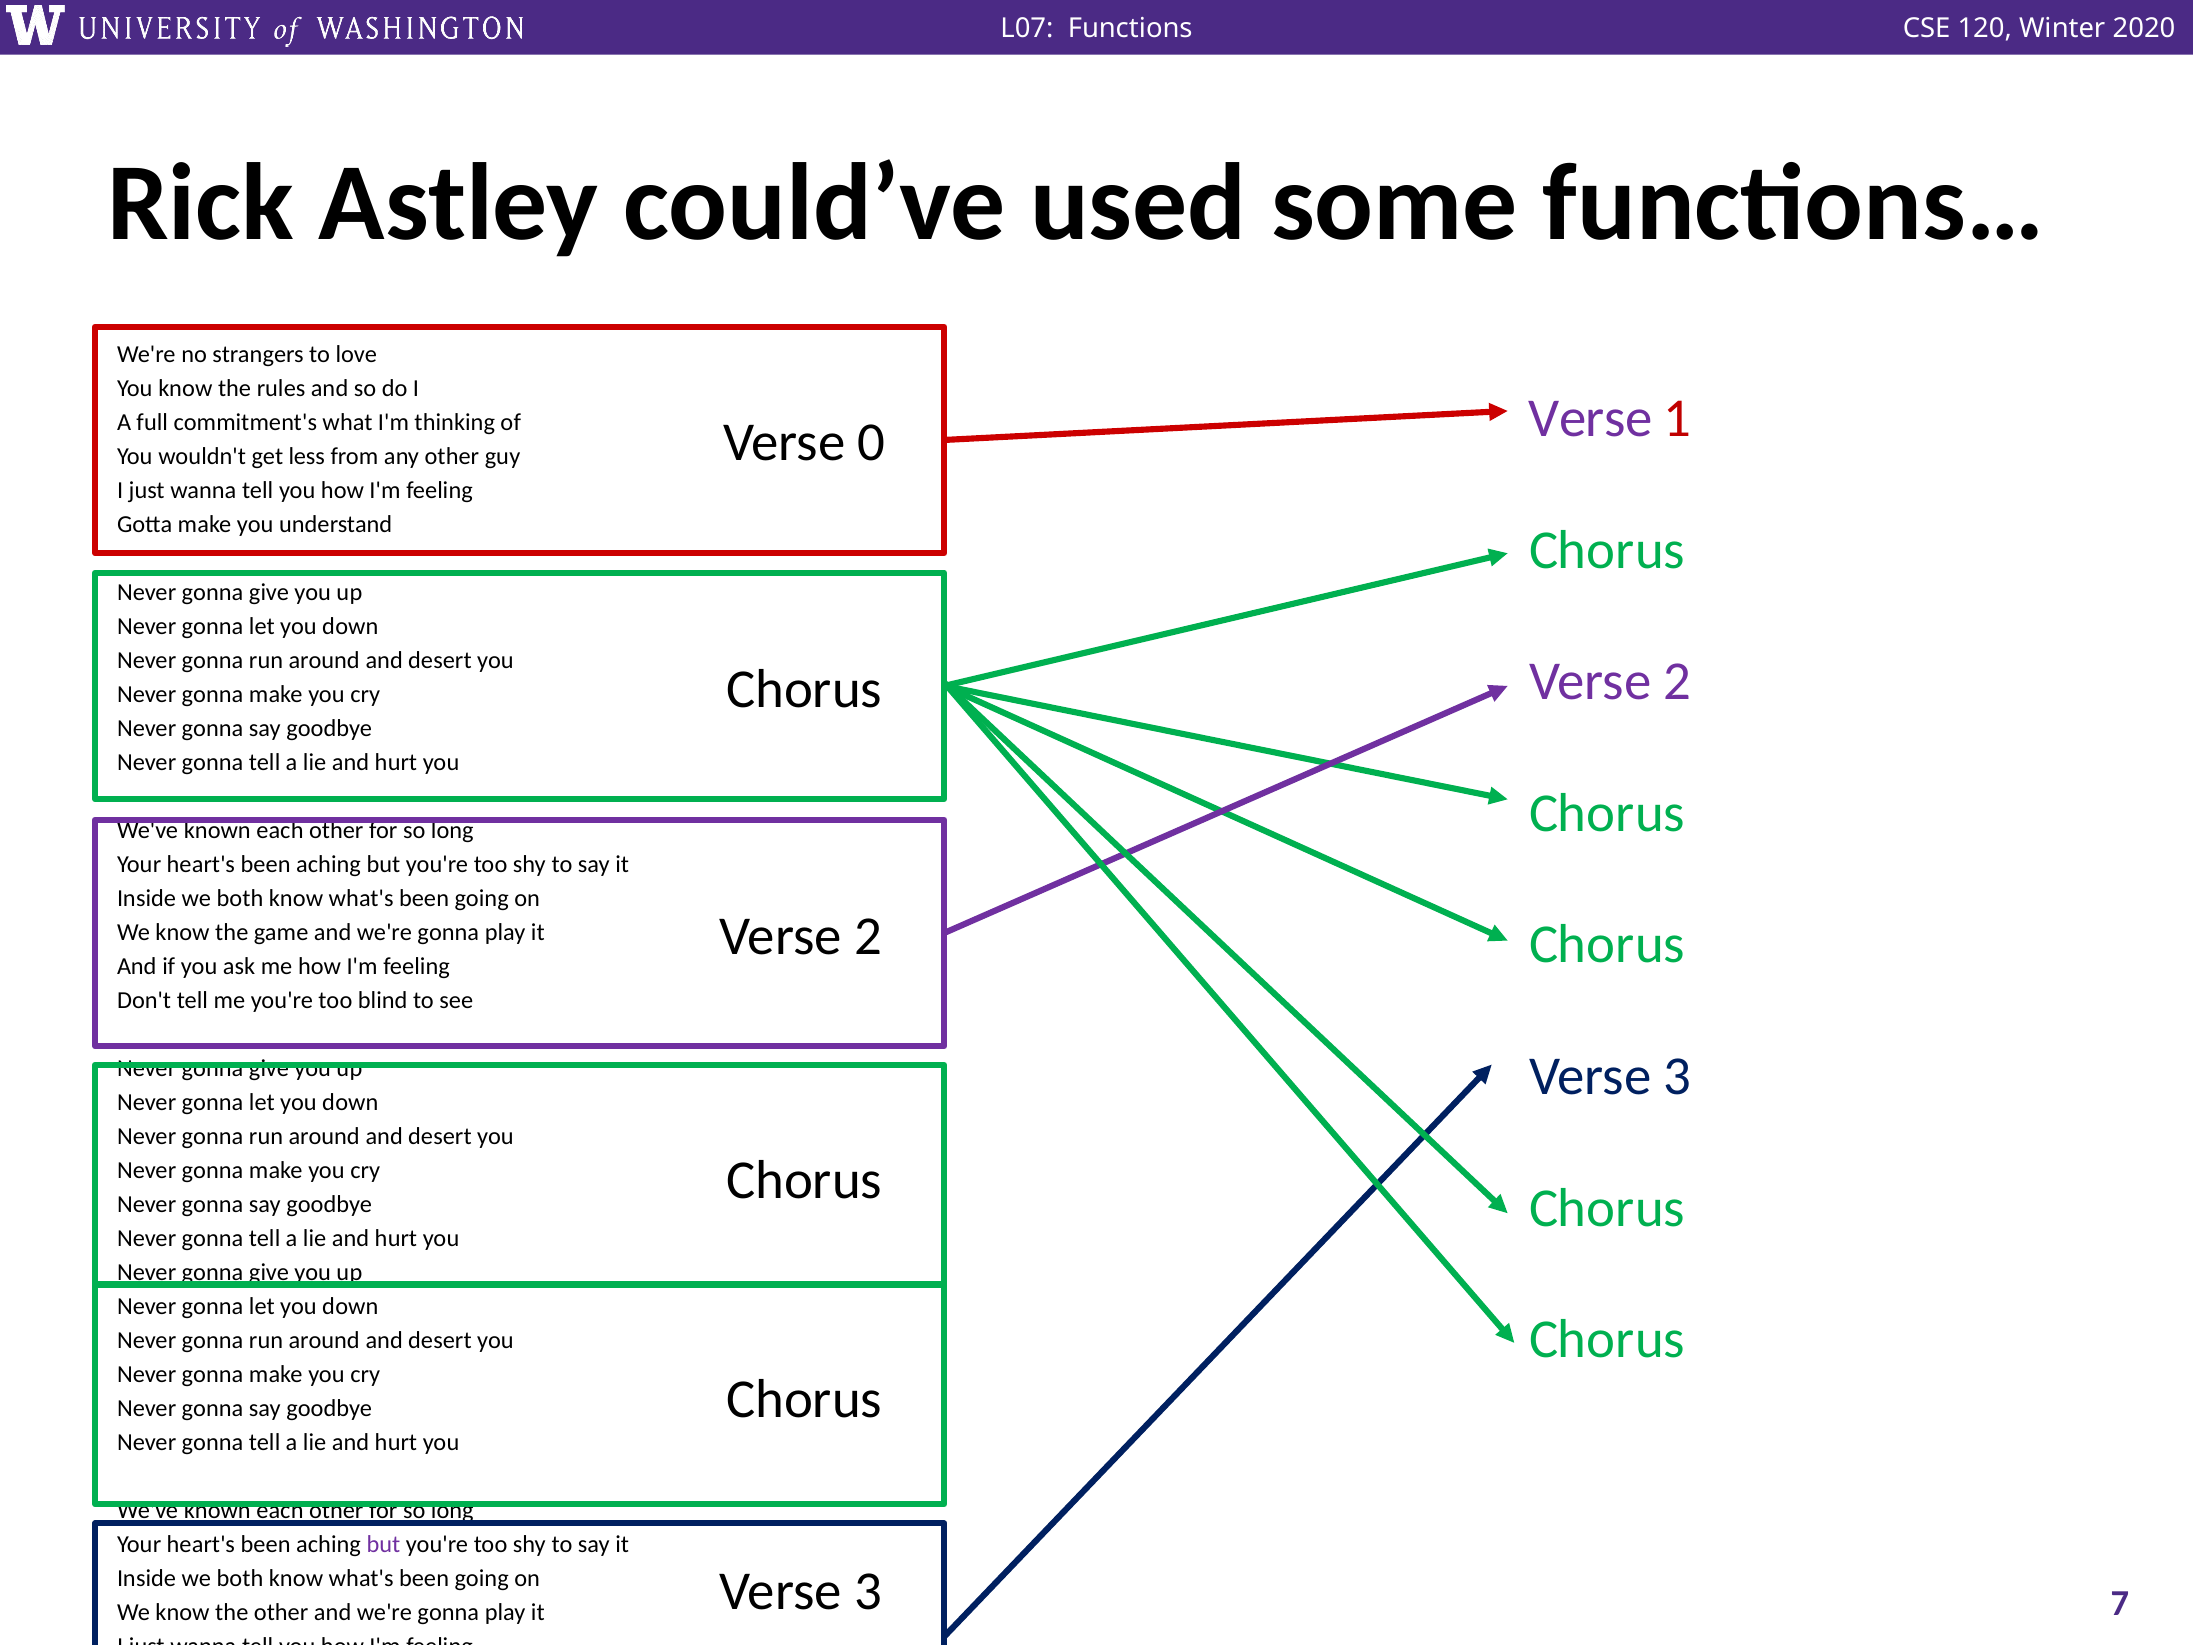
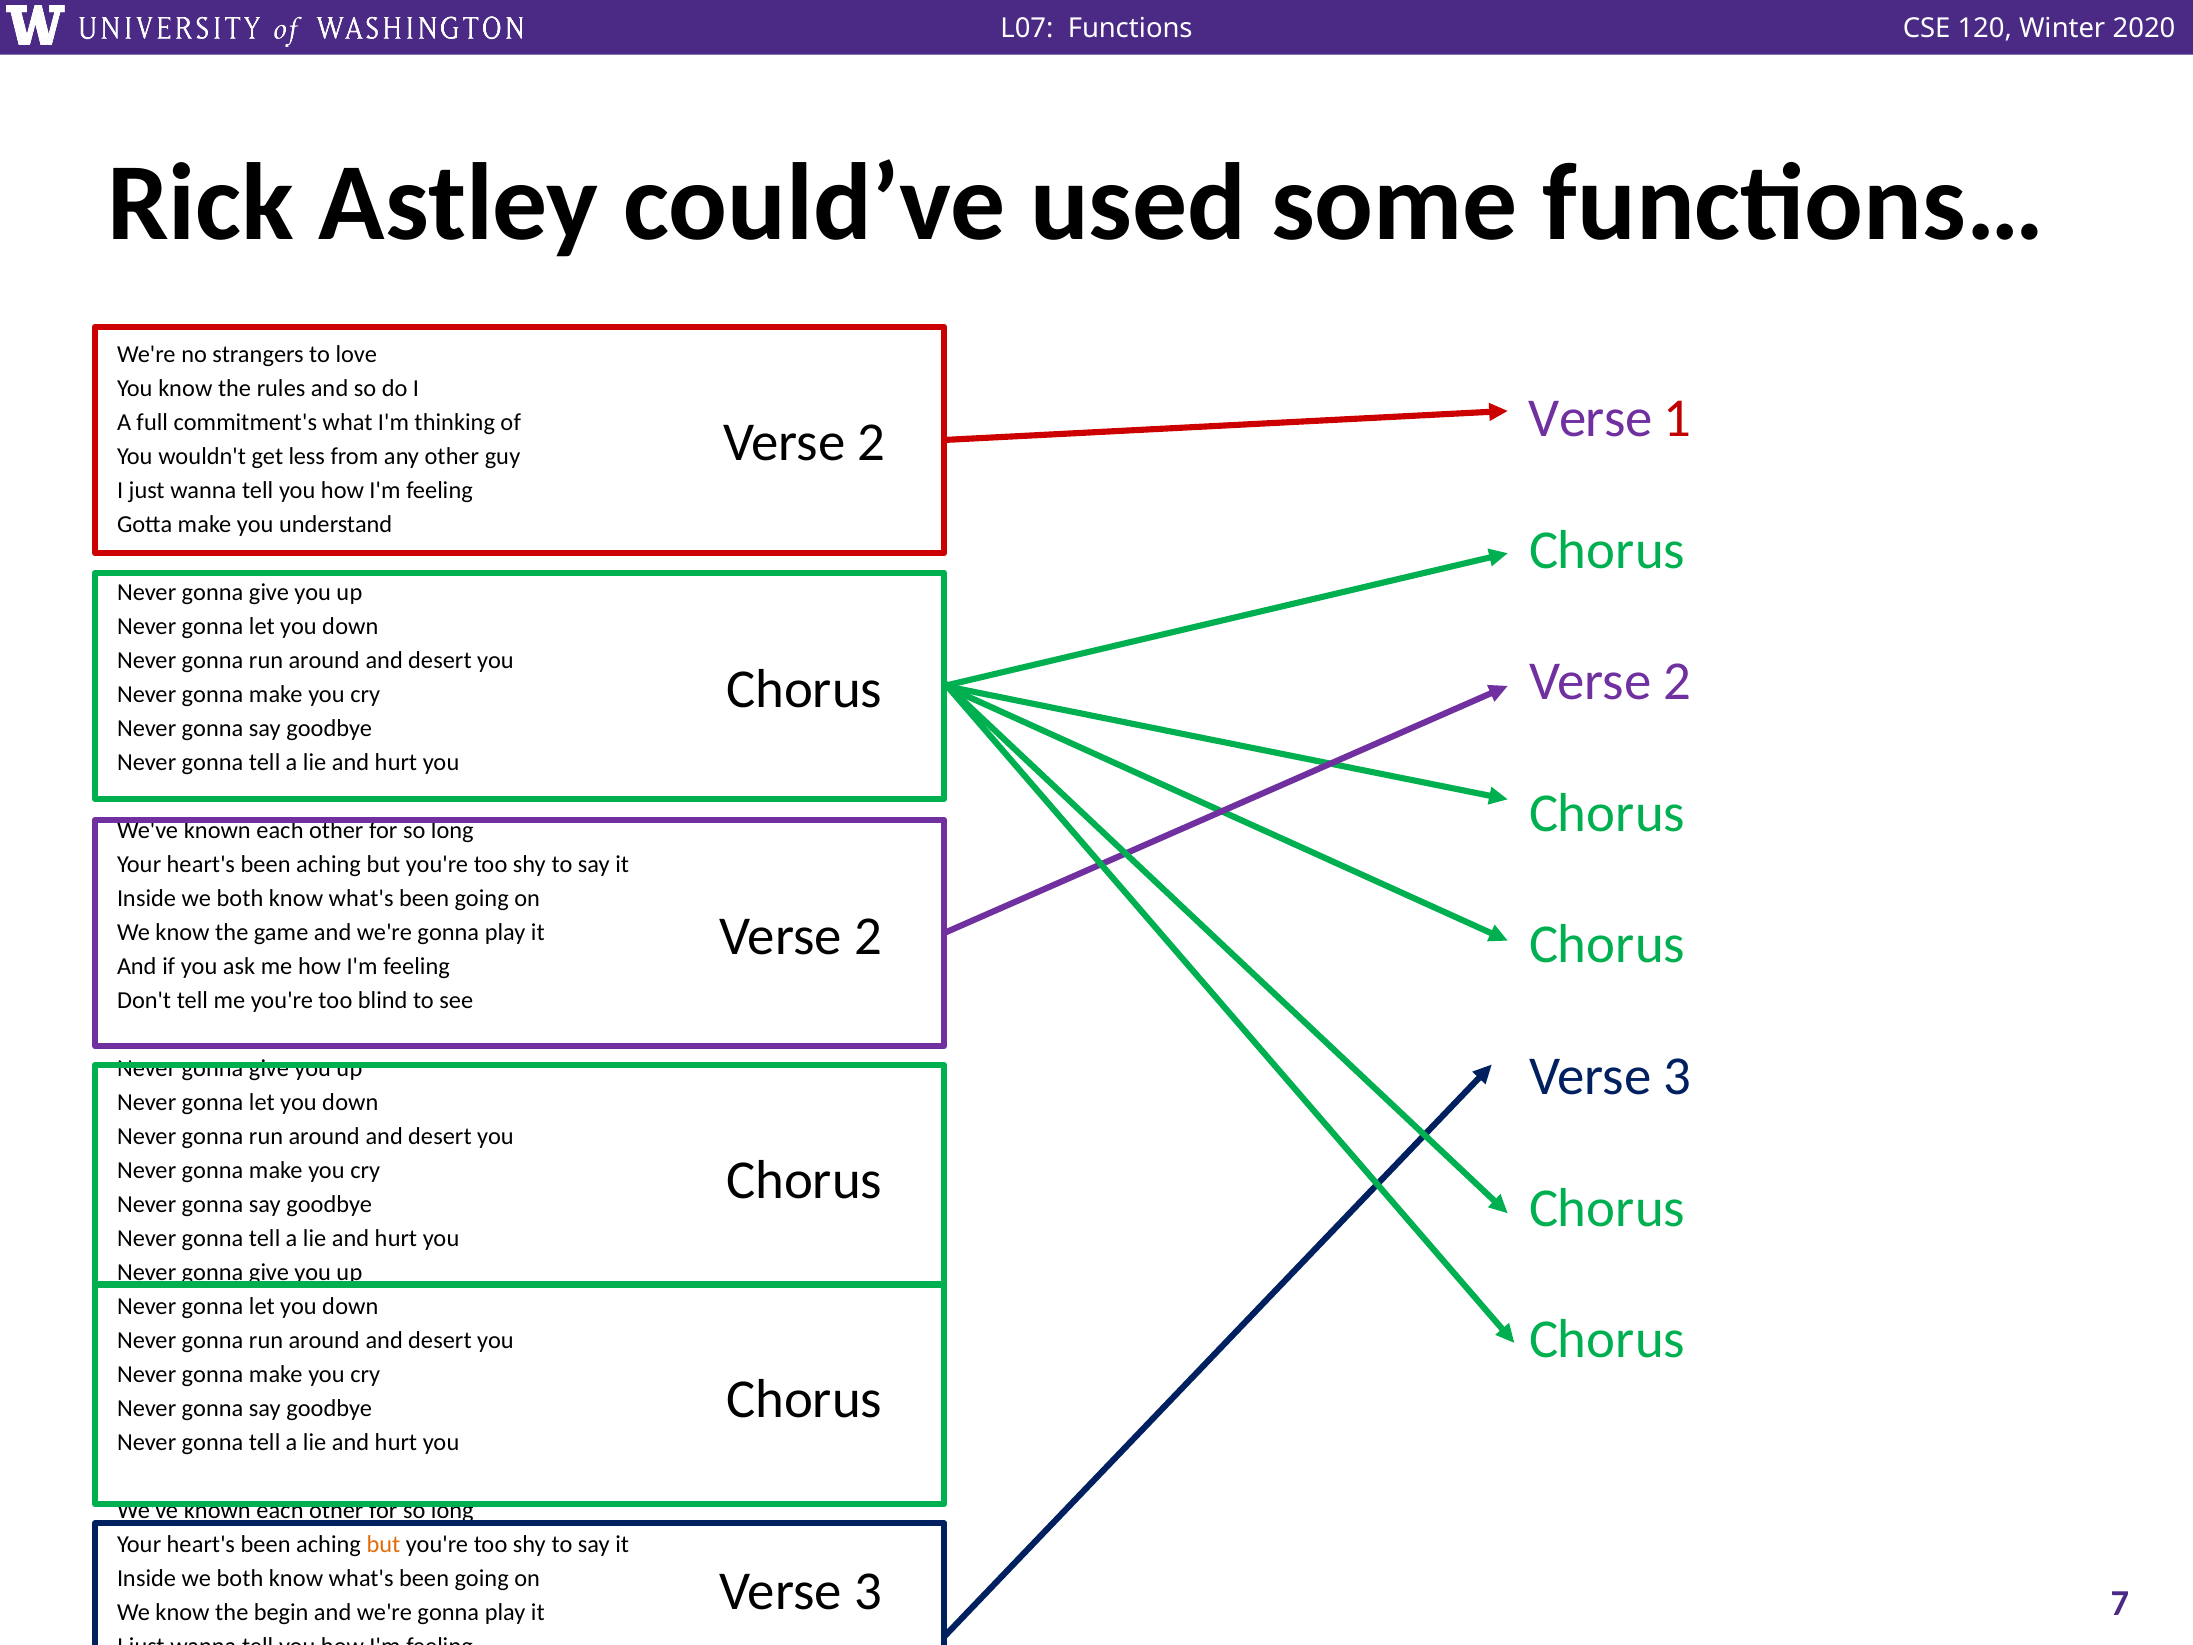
0 at (872, 442): 0 -> 2
but at (383, 1545) colour: purple -> orange
the other: other -> begin
